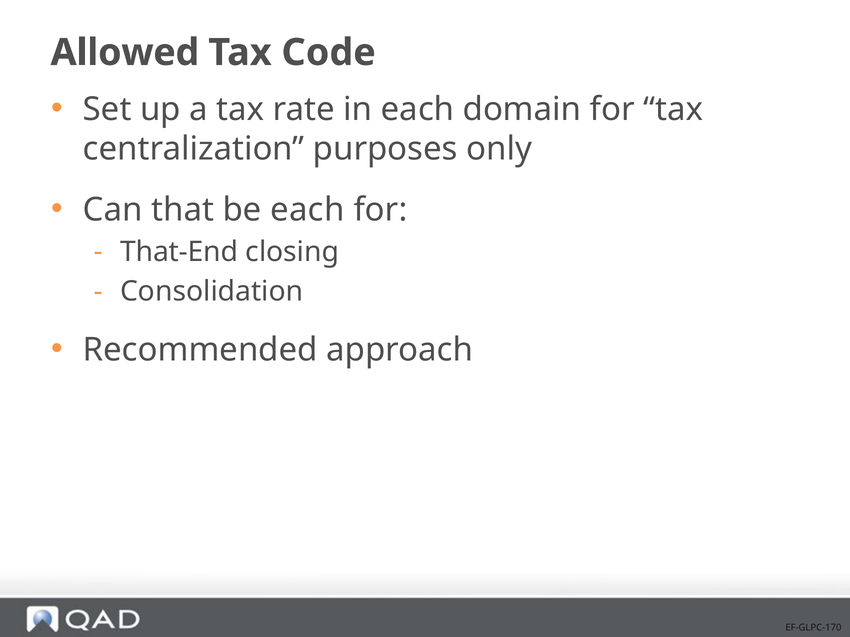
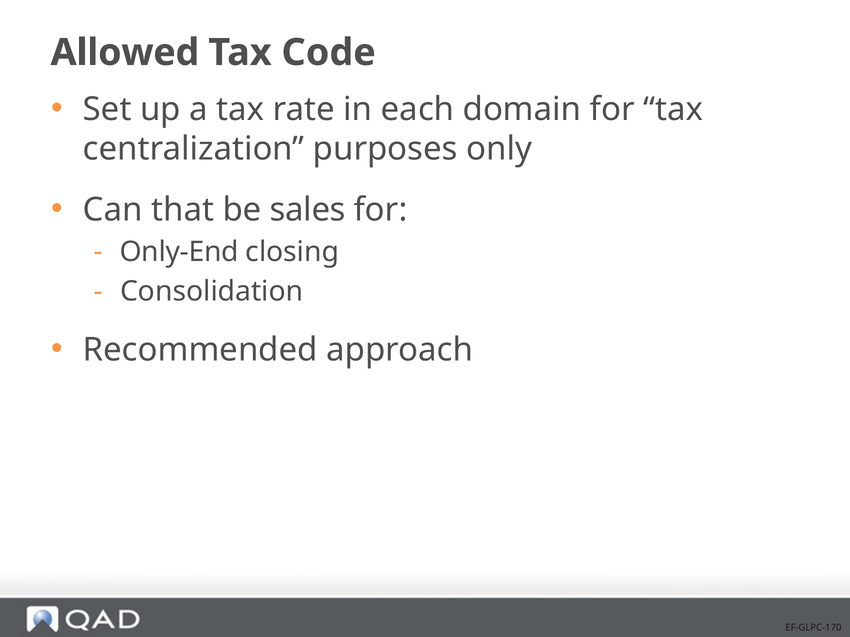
be each: each -> sales
That-End: That-End -> Only-End
